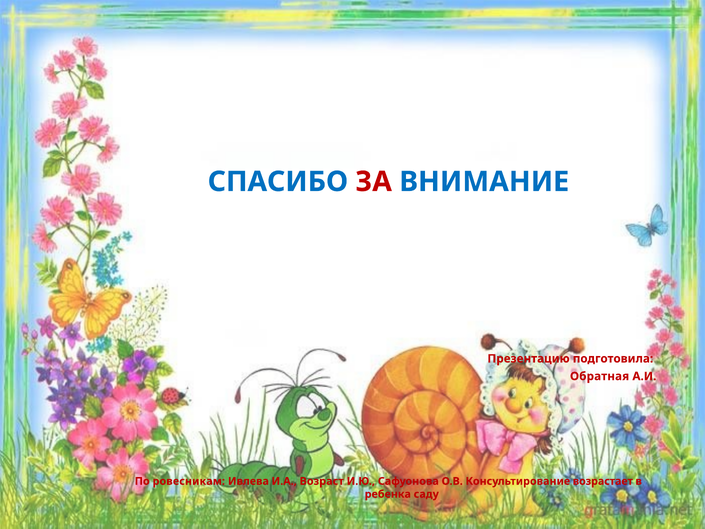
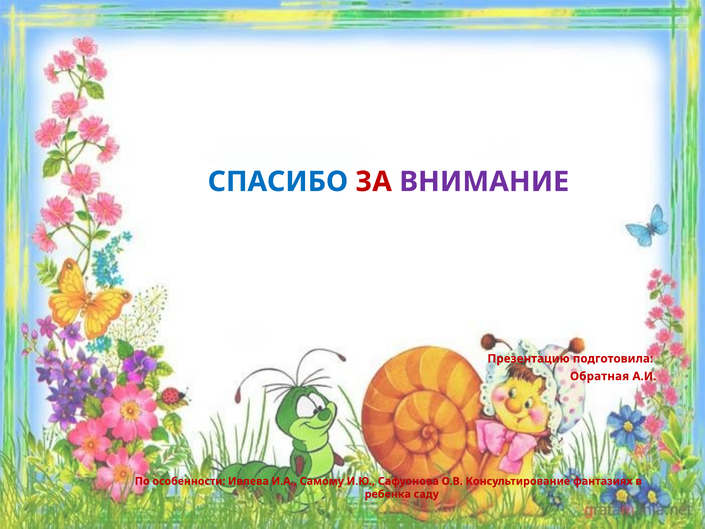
ВНИМАНИЕ colour: blue -> purple
ровесникам: ровесникам -> особенности
Возраст: Возраст -> Самому
возрастает: возрастает -> фантазиях
